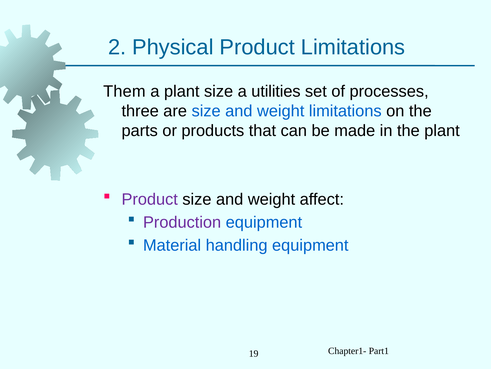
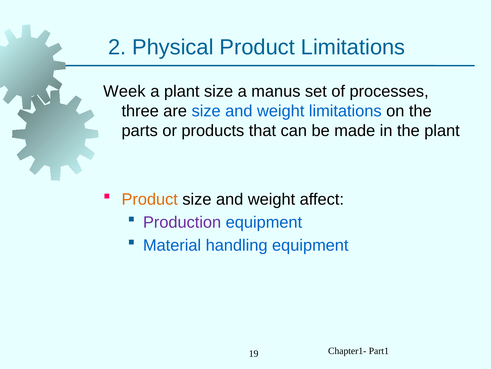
Them: Them -> Week
utilities: utilities -> manus
Product at (150, 199) colour: purple -> orange
